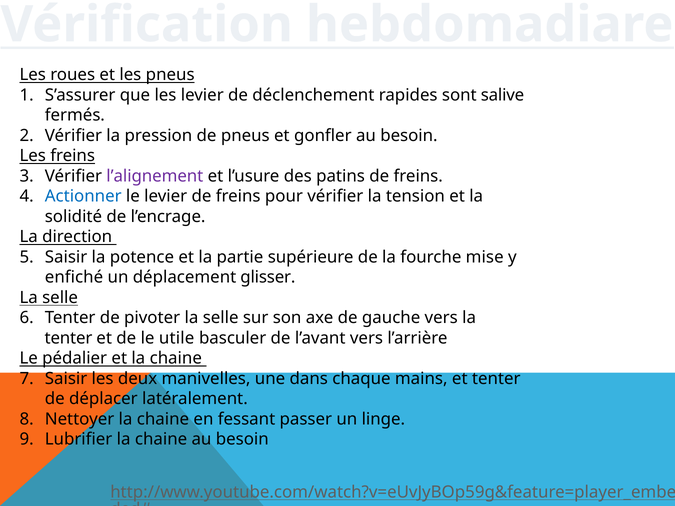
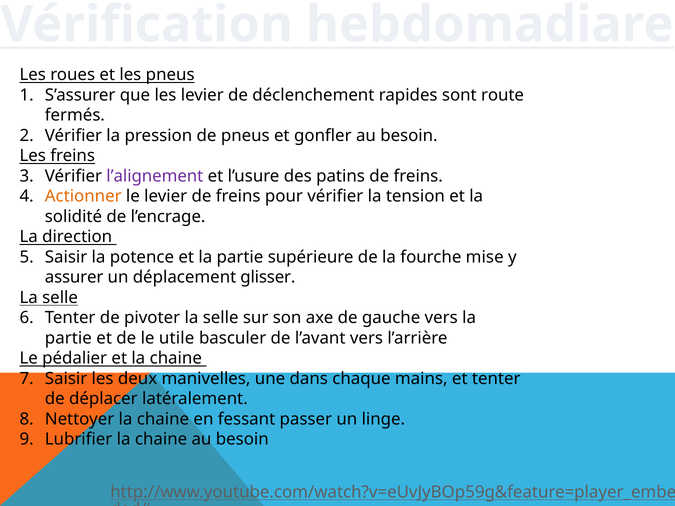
salive: salive -> route
Actionner colour: blue -> orange
enfiché: enfiché -> assurer
tenter at (68, 338): tenter -> partie
